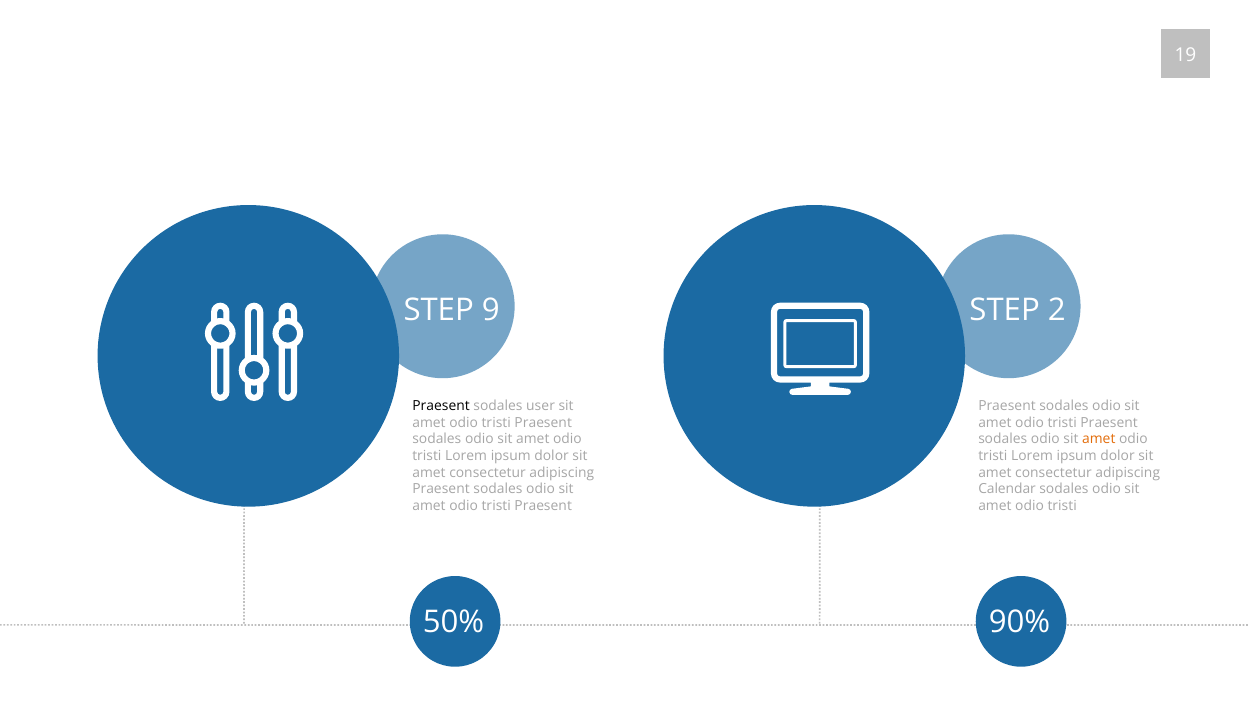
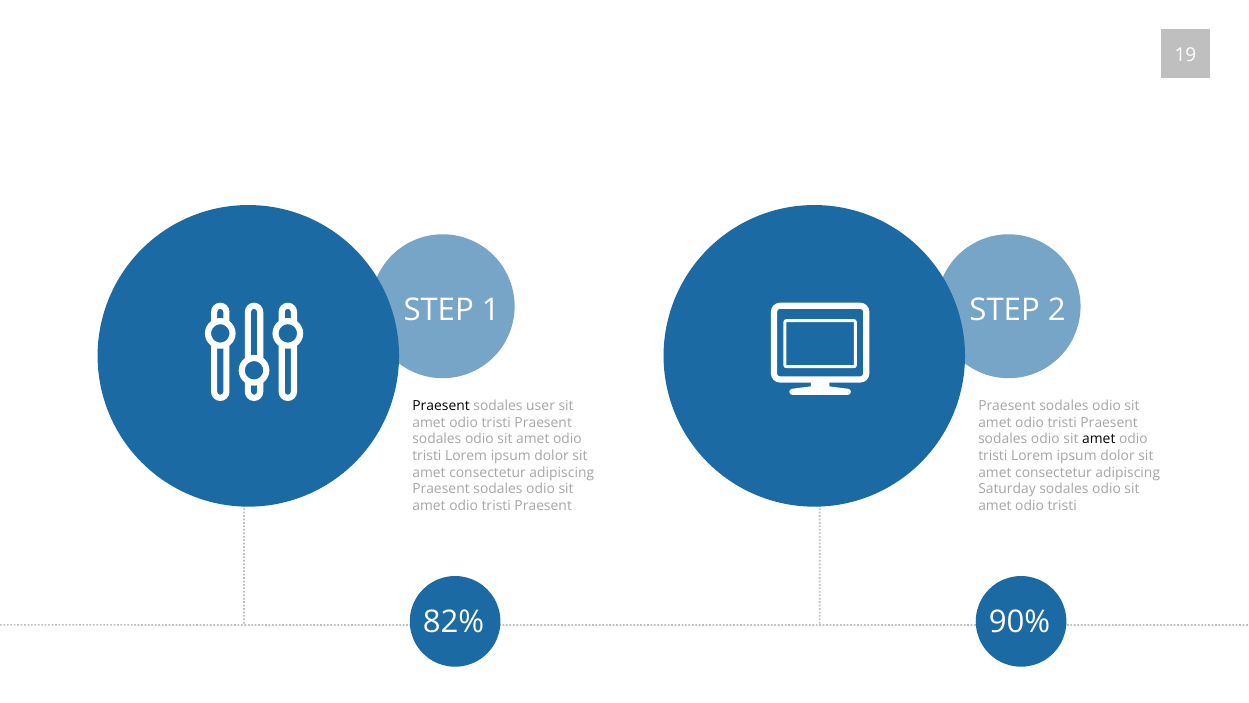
9: 9 -> 1
amet at (1099, 439) colour: orange -> black
Calendar: Calendar -> Saturday
50%: 50% -> 82%
